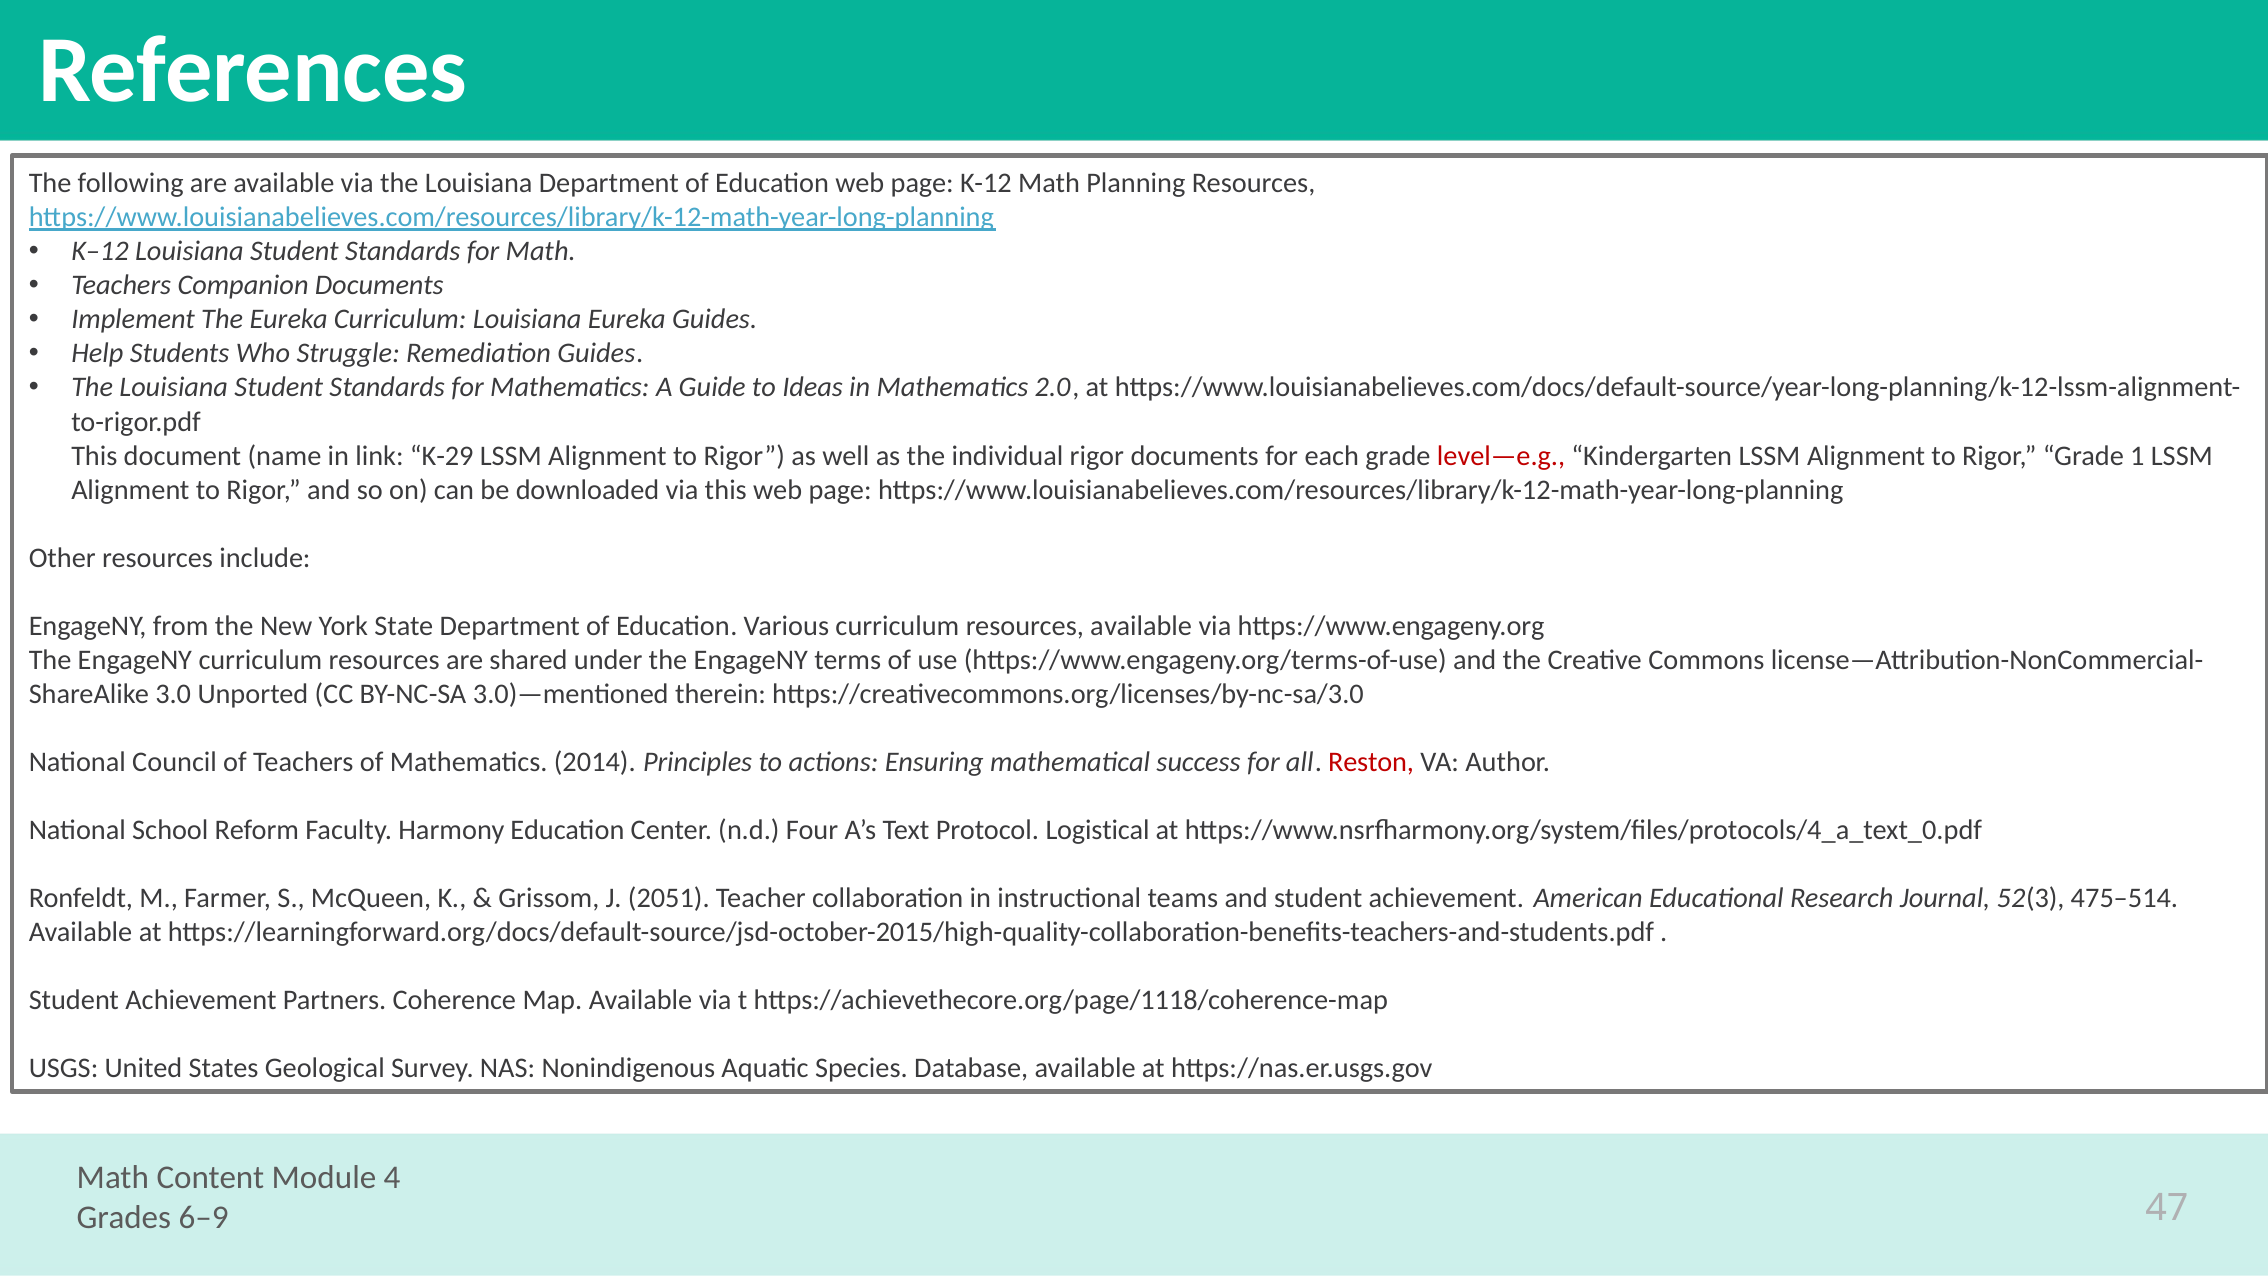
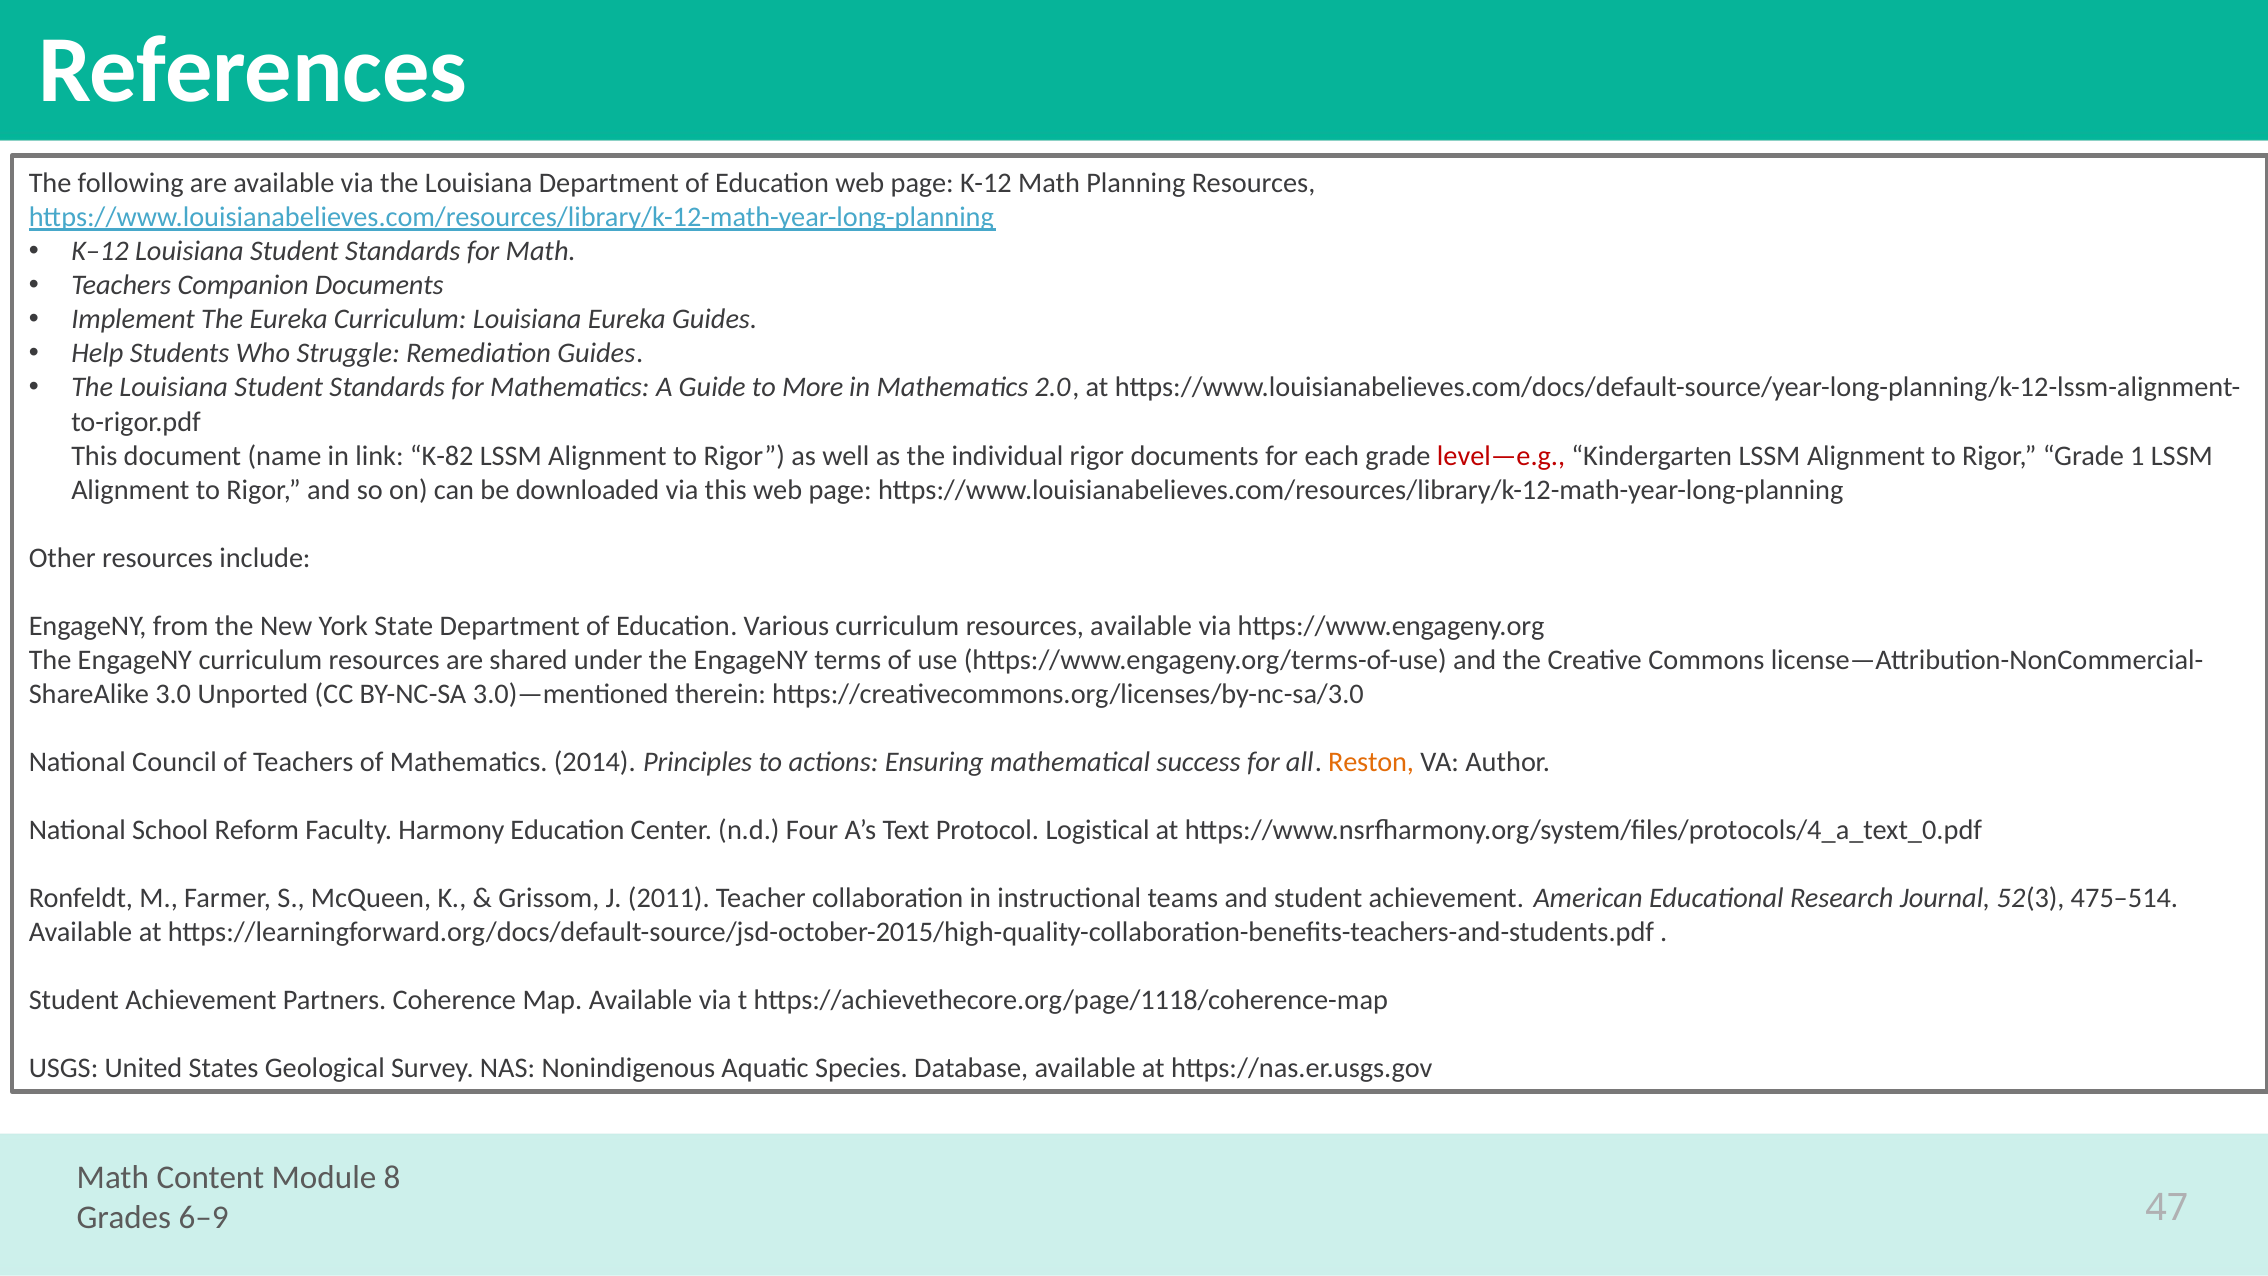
Ideas: Ideas -> More
K-29: K-29 -> K-82
Reston colour: red -> orange
2051: 2051 -> 2011
4: 4 -> 8
